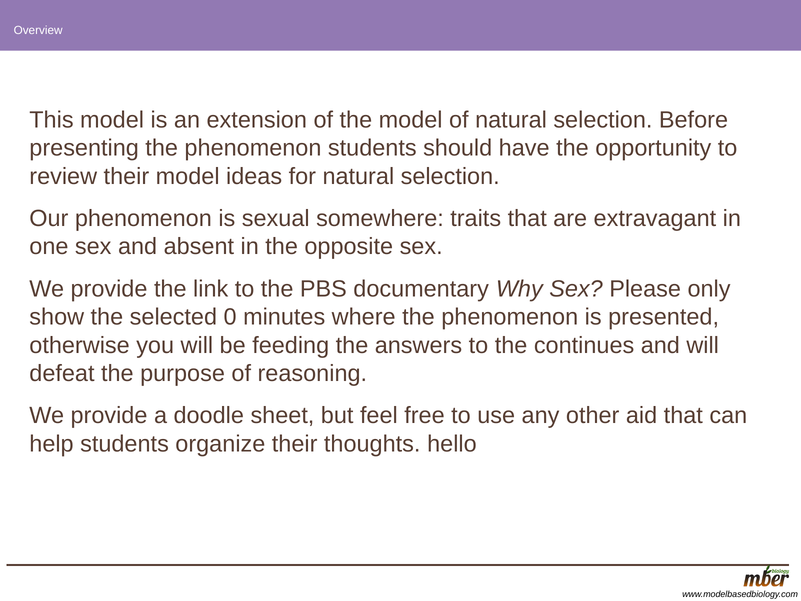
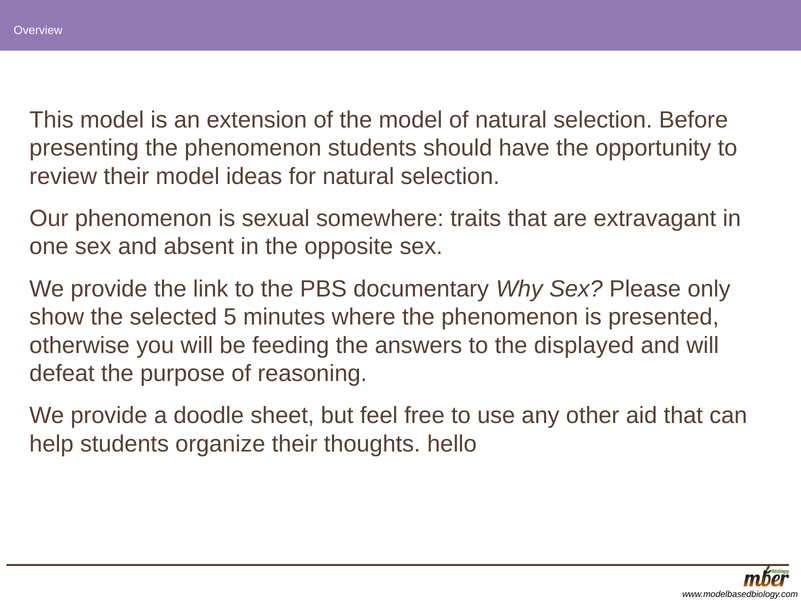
0: 0 -> 5
continues: continues -> displayed
